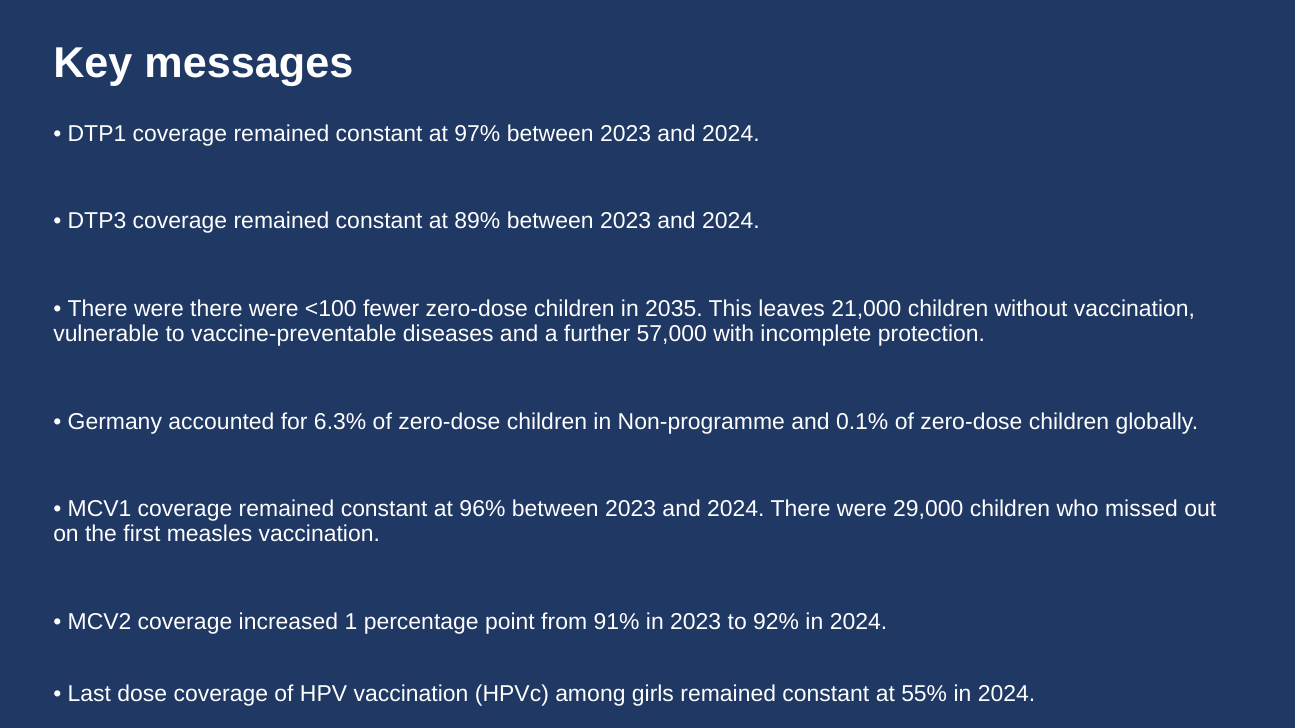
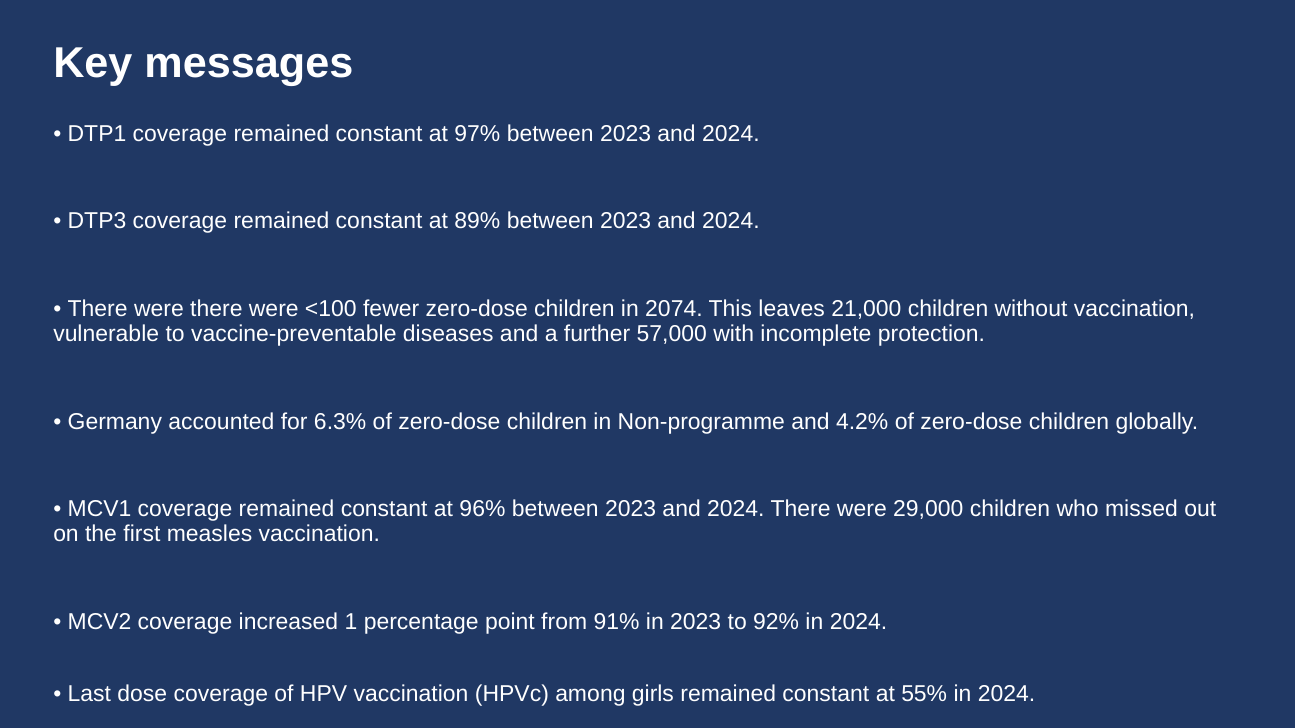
2035: 2035 -> 2074
0.1%: 0.1% -> 4.2%
